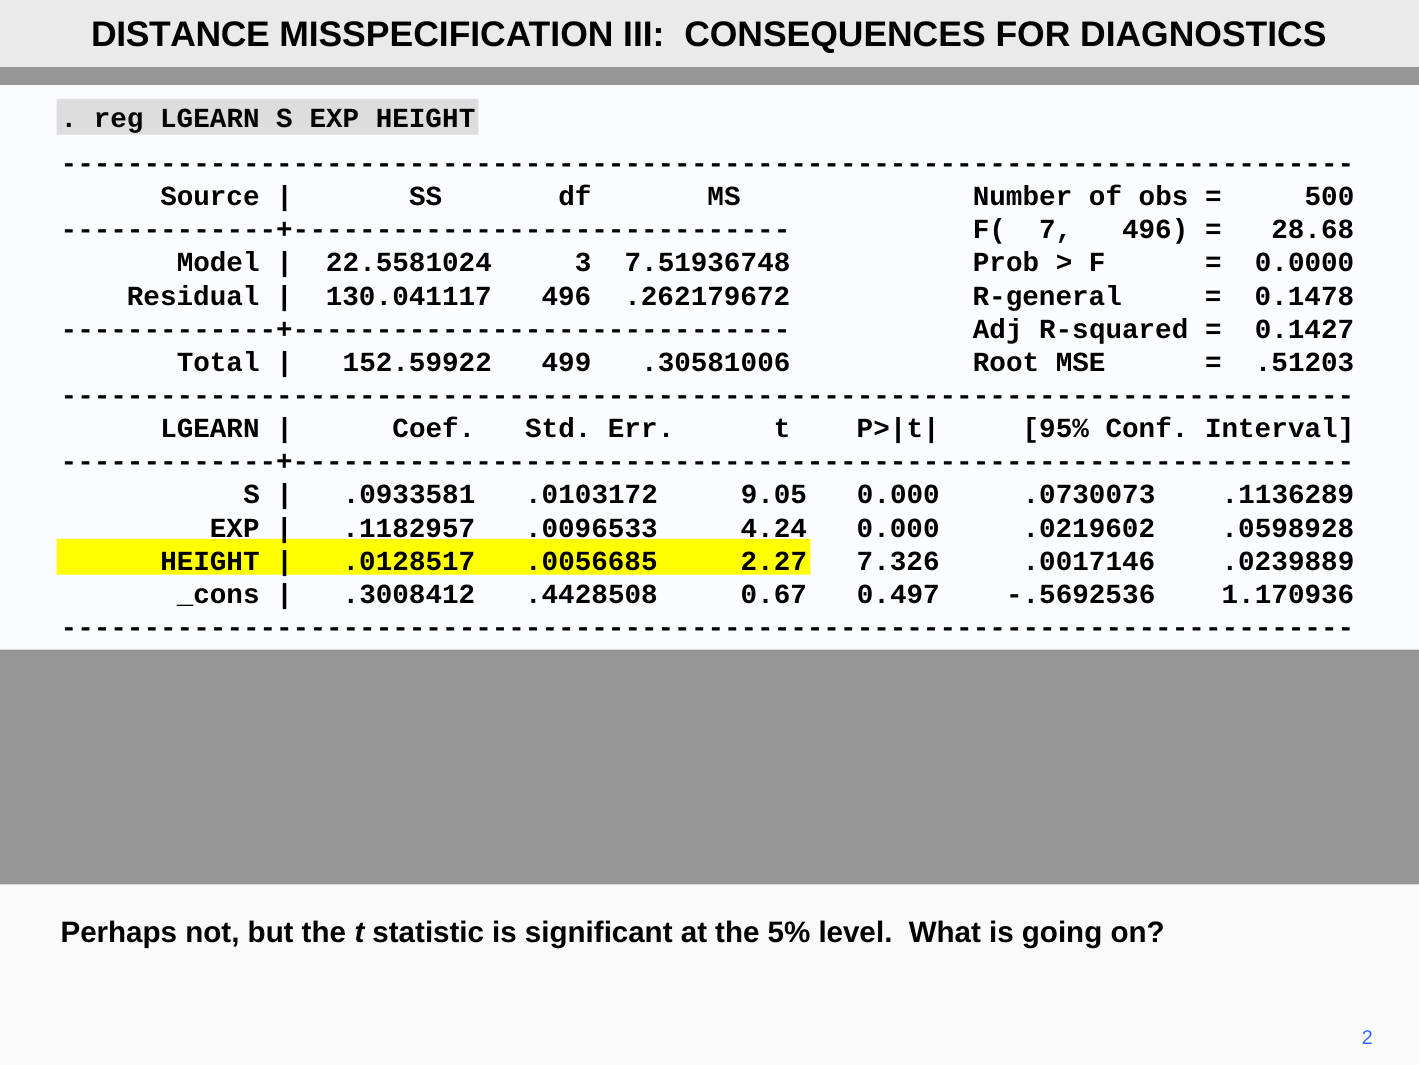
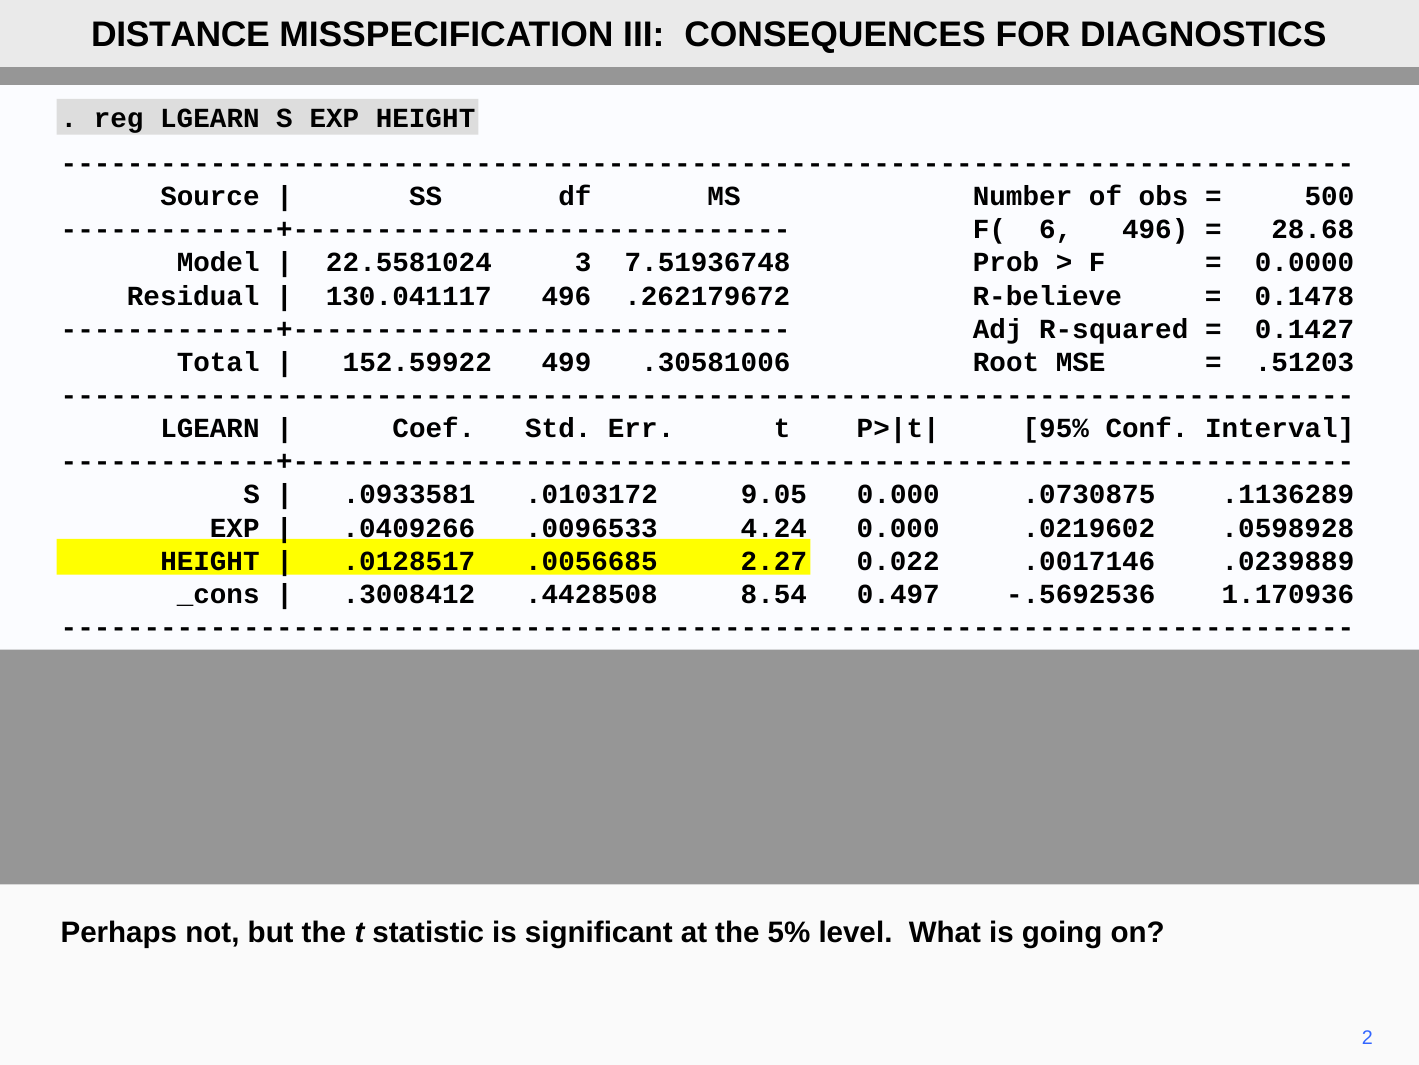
7: 7 -> 6
R-general: R-general -> R-believe
.0730073: .0730073 -> .0730875
.1182957: .1182957 -> .0409266
7.326: 7.326 -> 0.022
0.67: 0.67 -> 8.54
